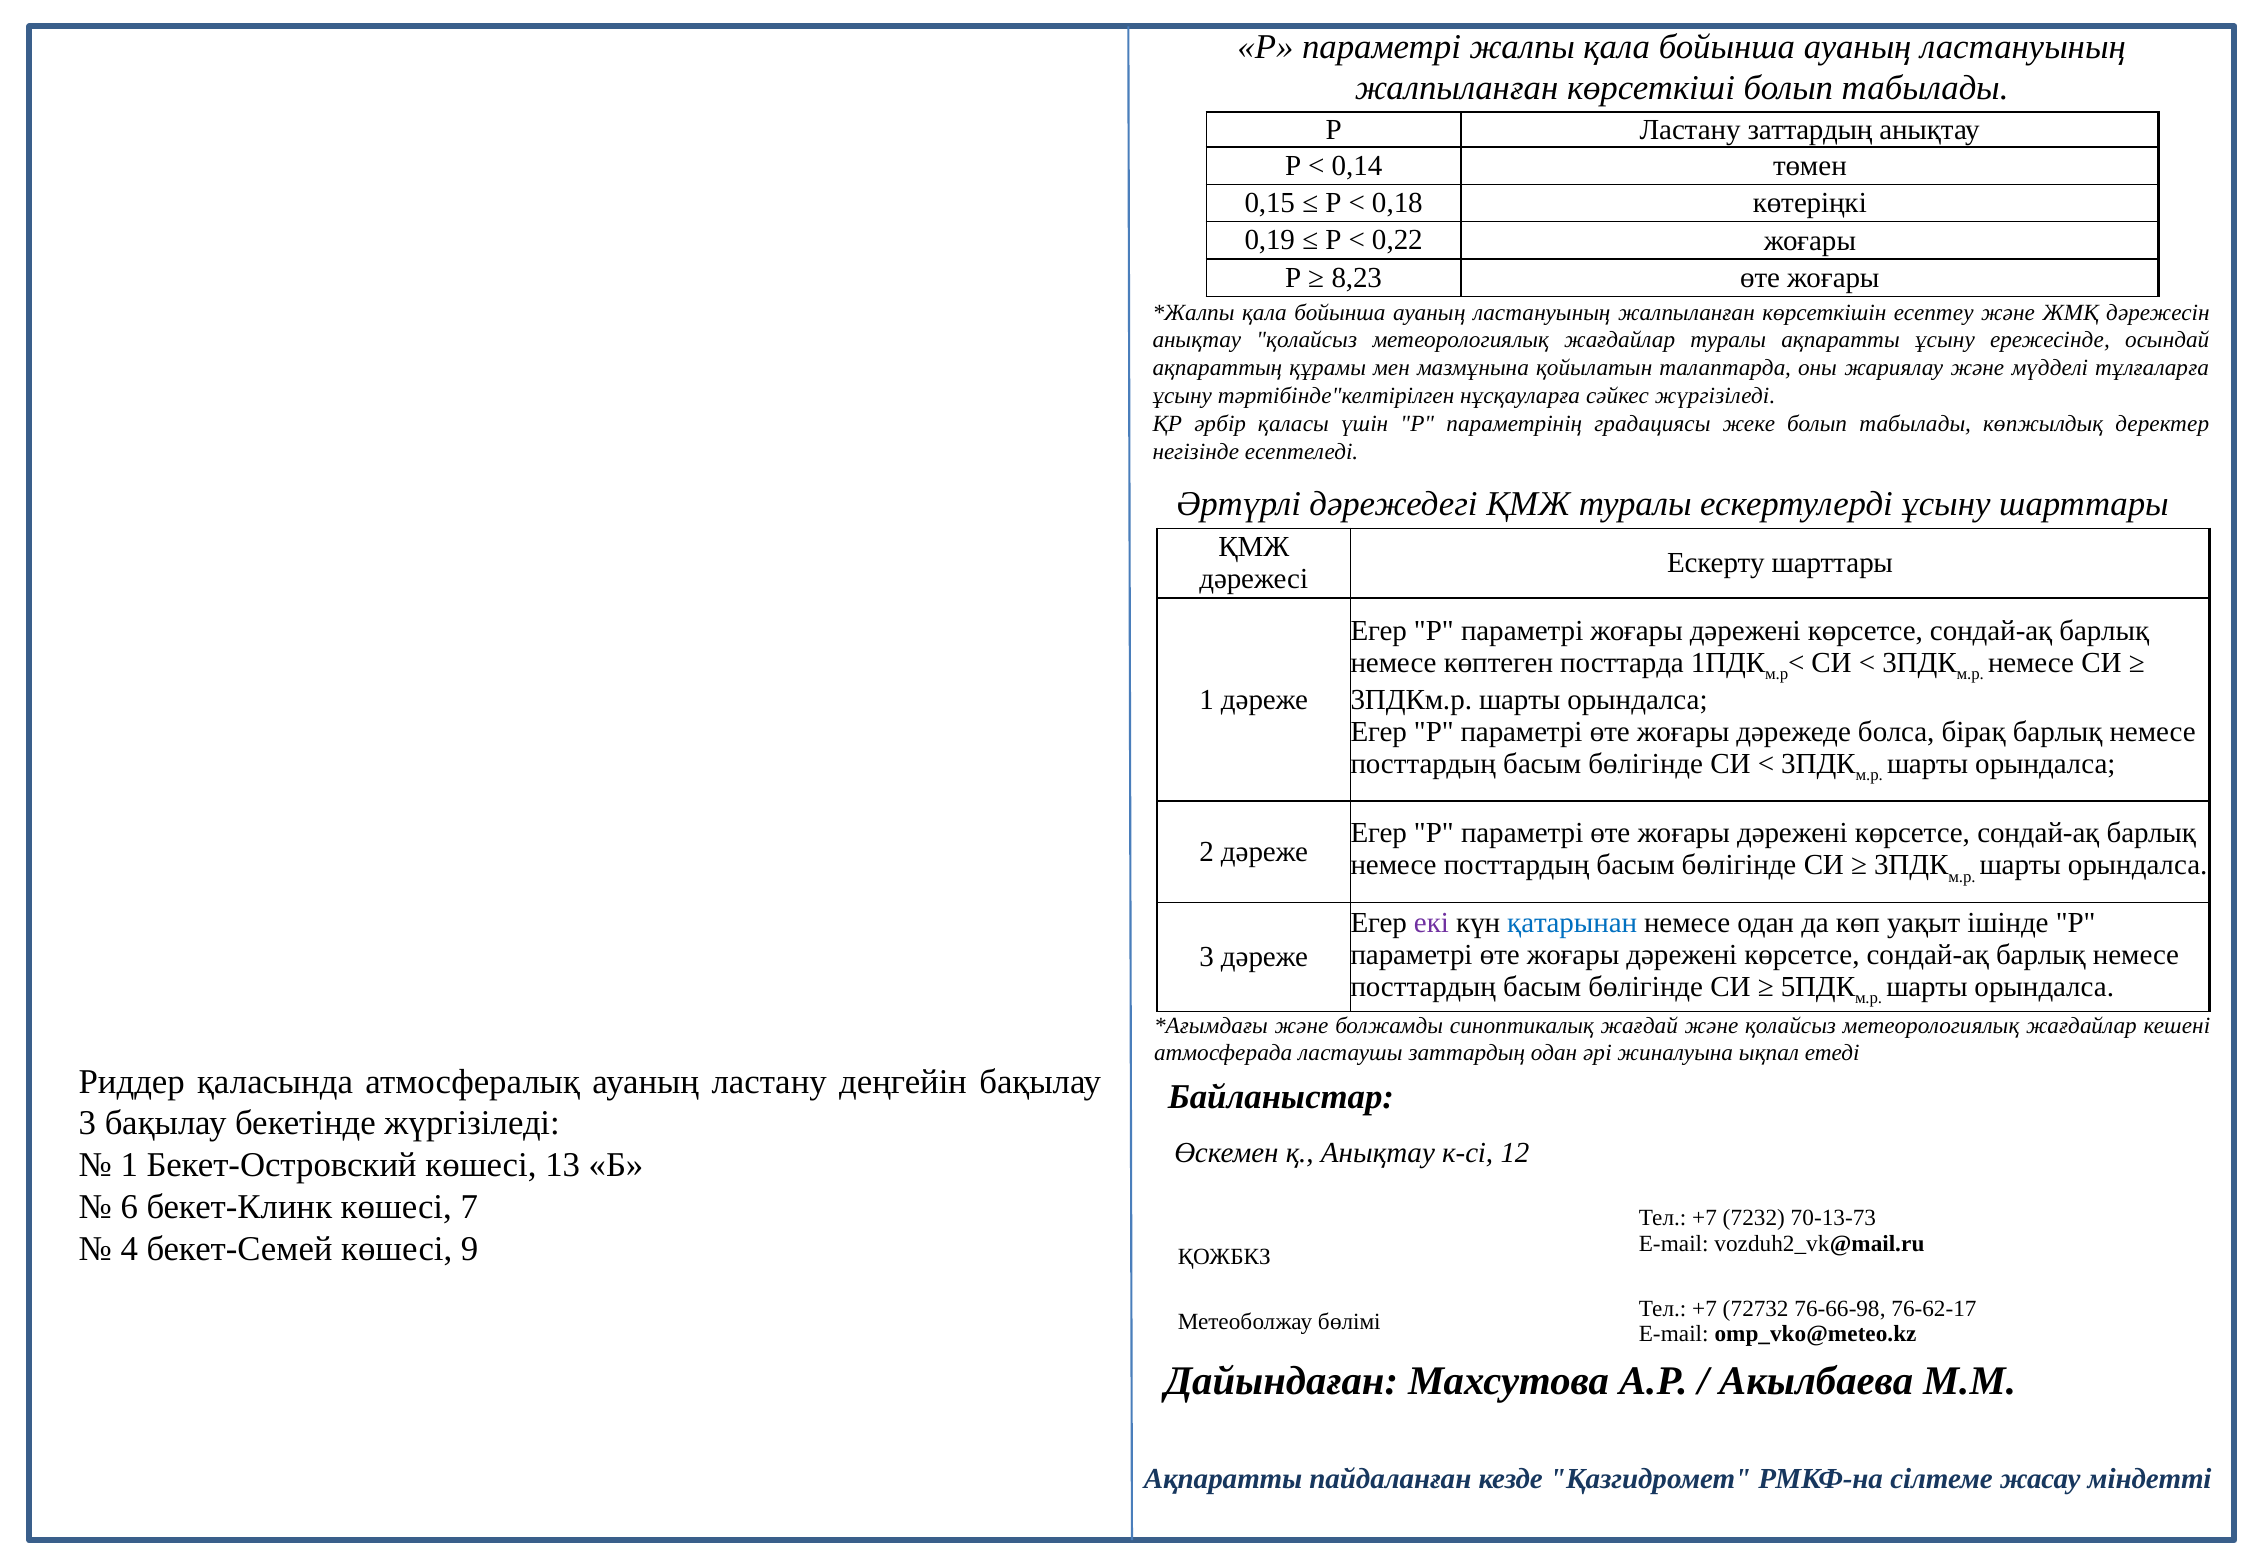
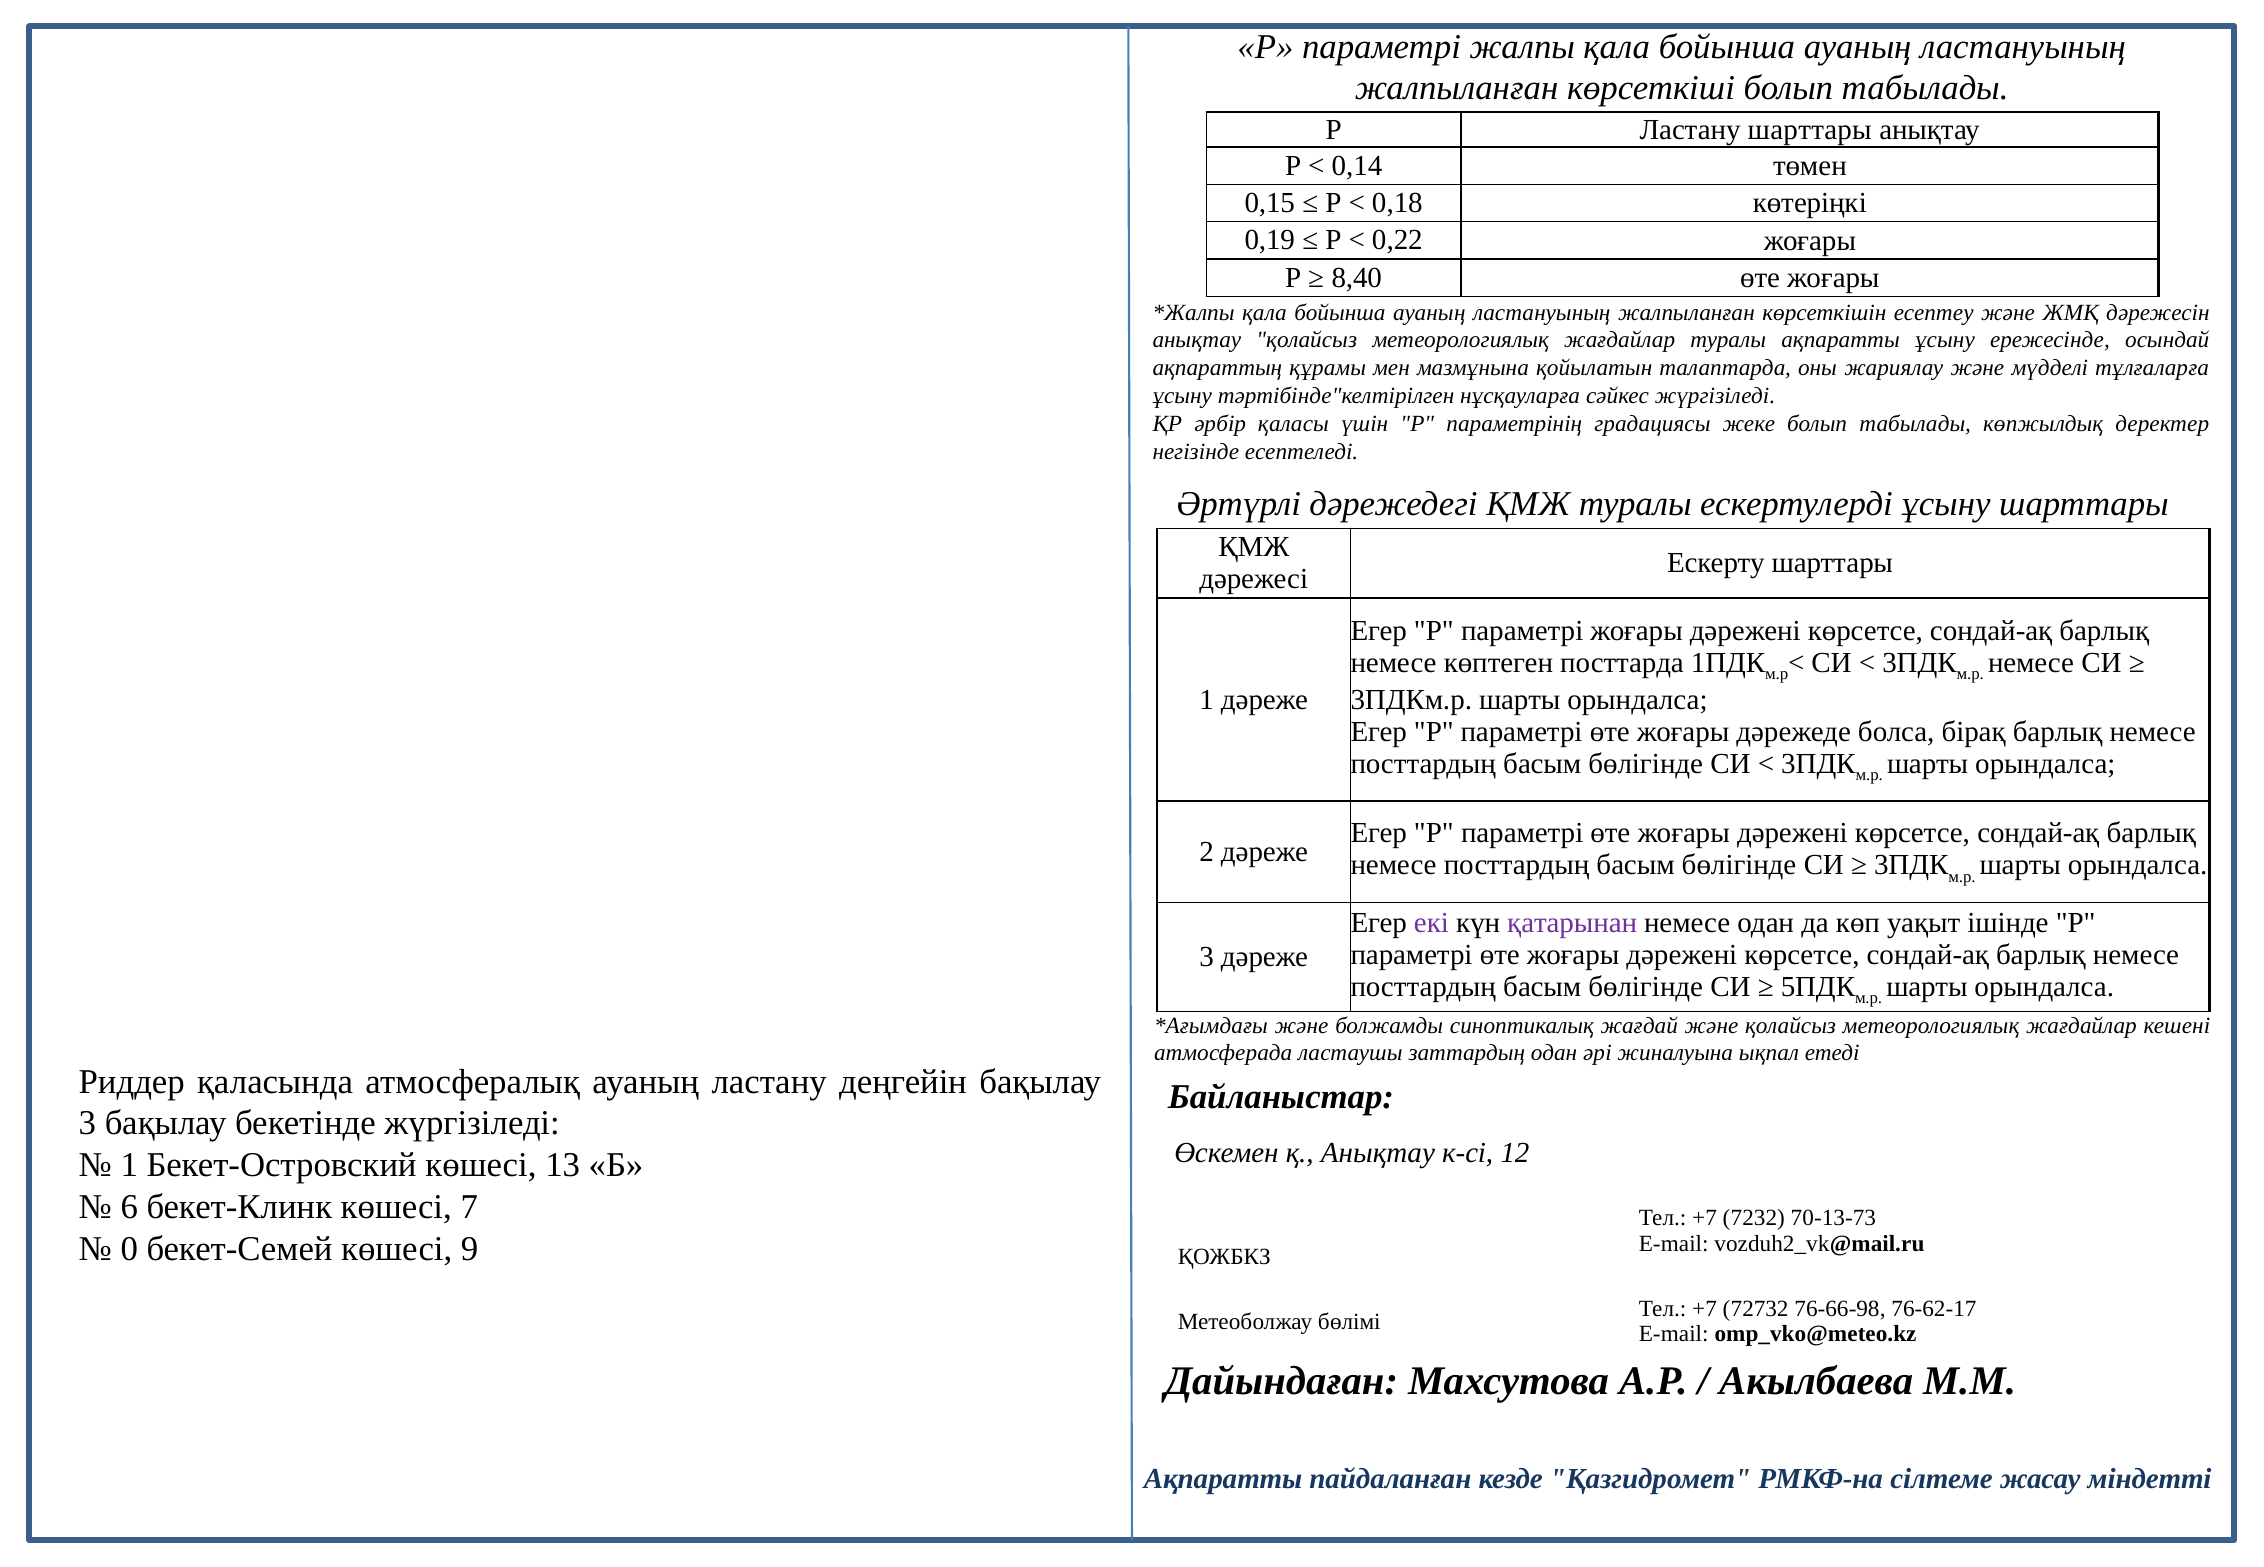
Ластану заттардың: заттардың -> шарттары
8,23: 8,23 -> 8,40
қатарынан colour: blue -> purple
4: 4 -> 0
